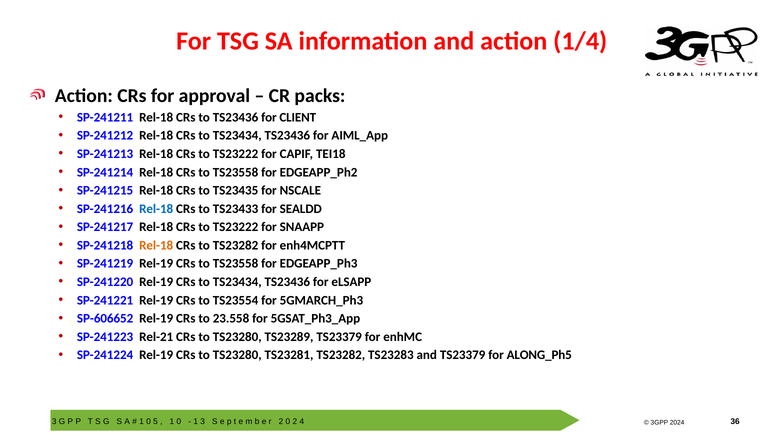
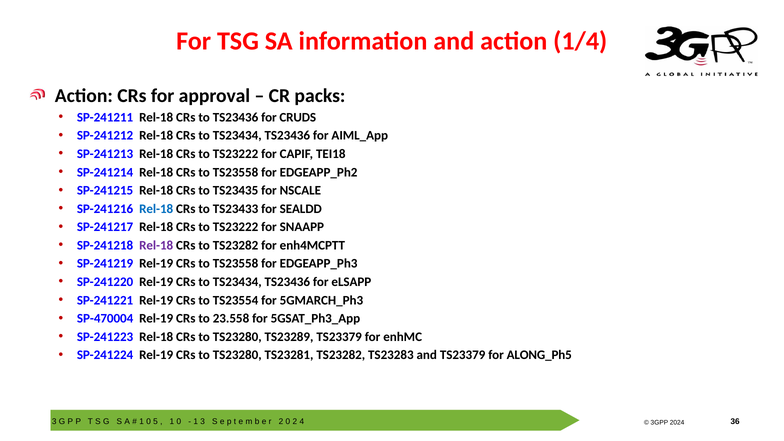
CLIENT: CLIENT -> CRUDS
Rel-18 at (156, 245) colour: orange -> purple
SP-606652: SP-606652 -> SP-470004
SP-241223 Rel-21: Rel-21 -> Rel-18
